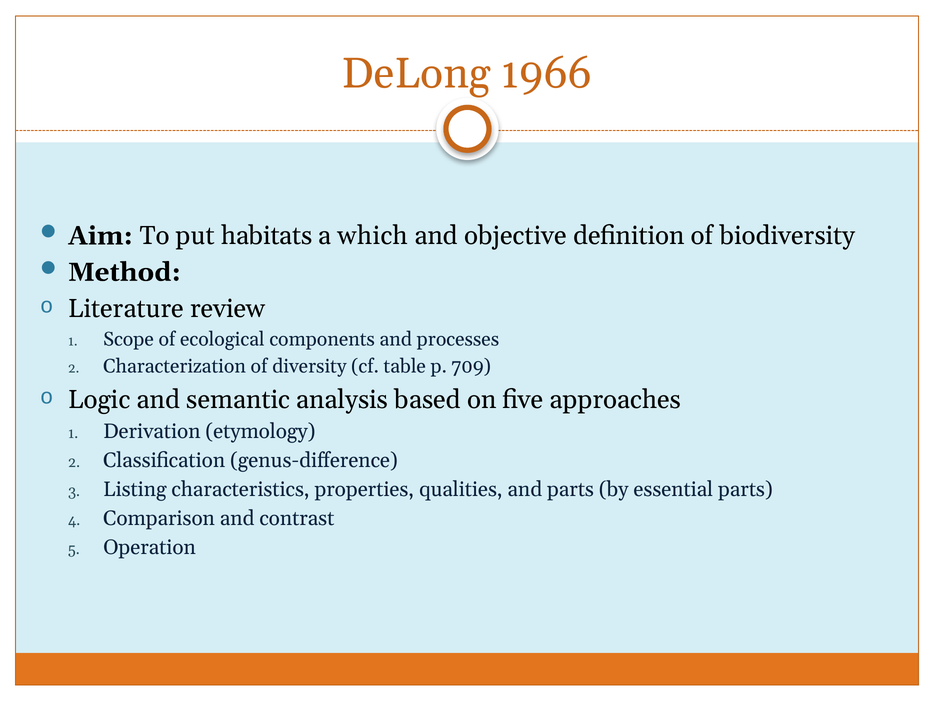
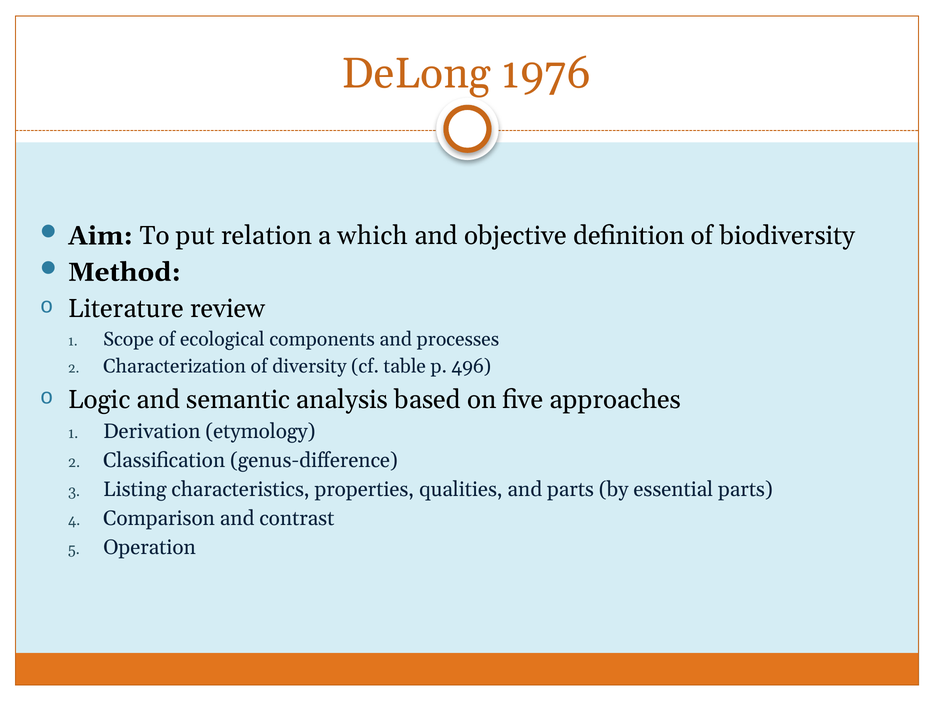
1966: 1966 -> 1976
habitats: habitats -> relation
709: 709 -> 496
